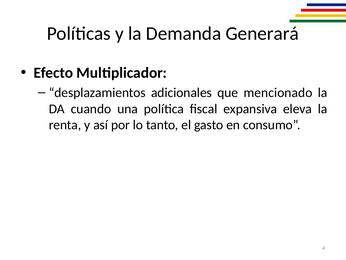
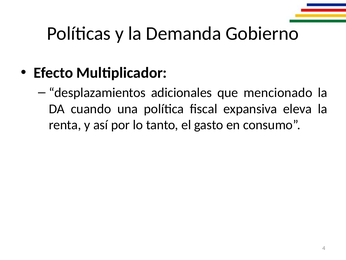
Generará: Generará -> Gobierno
